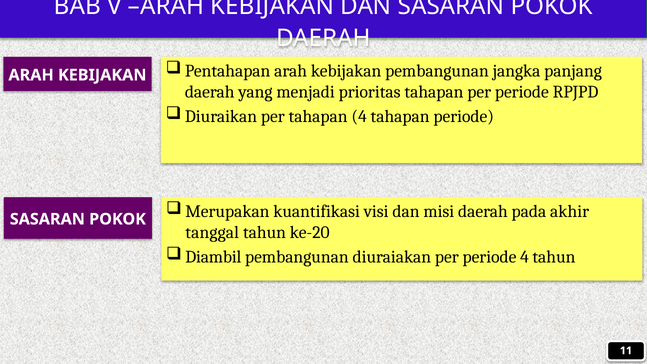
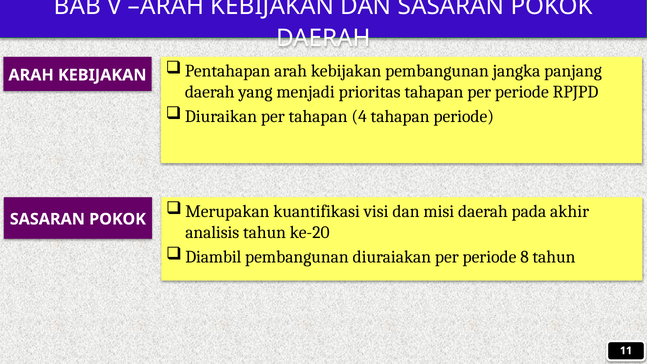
tanggal: tanggal -> analisis
periode 4: 4 -> 8
